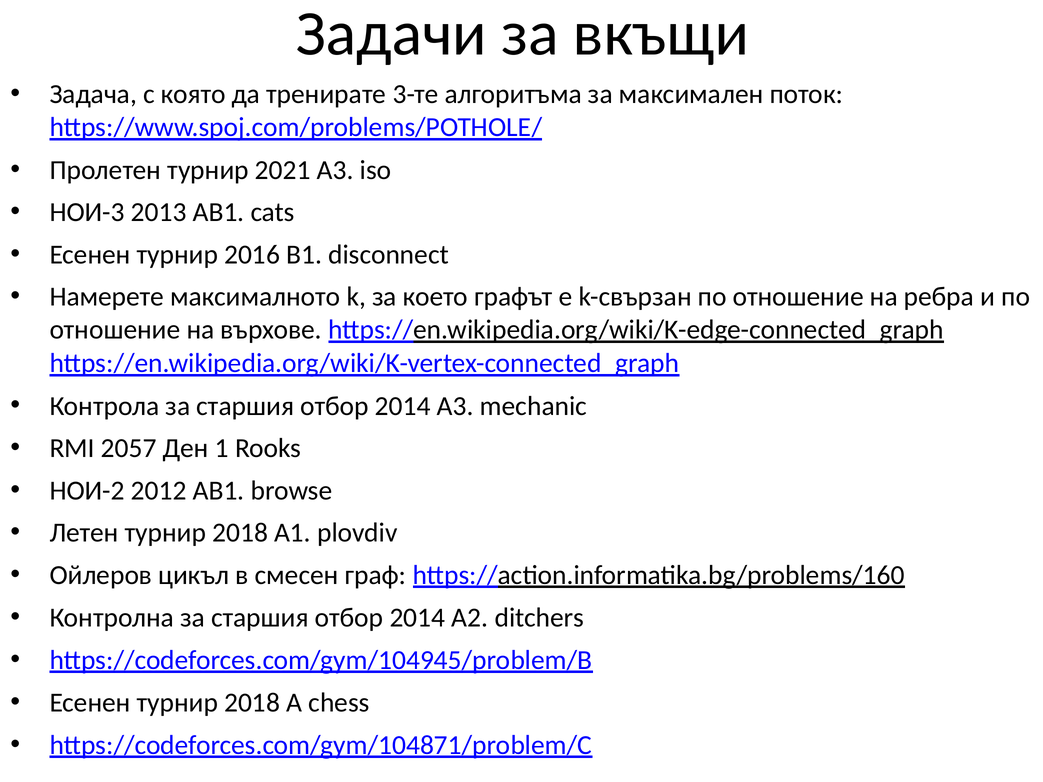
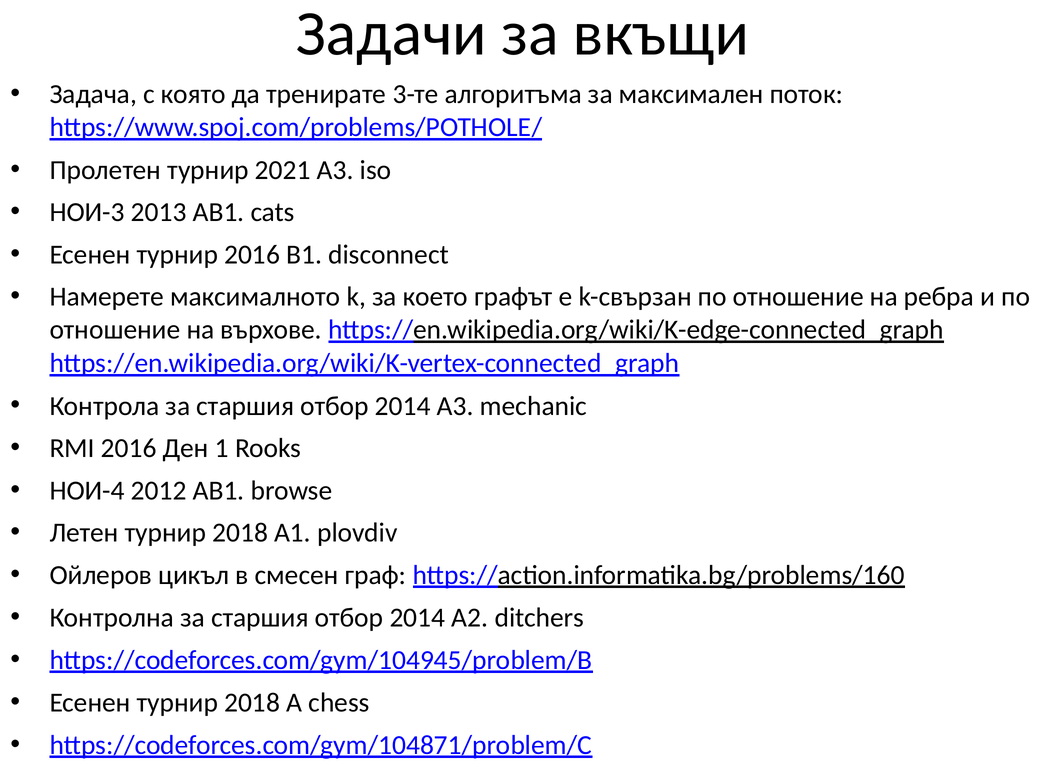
RMI 2057: 2057 -> 2016
НОИ-2: НОИ-2 -> НОИ-4
